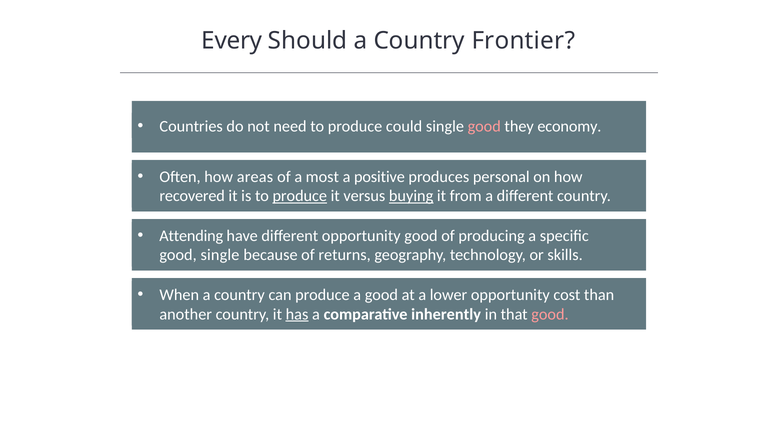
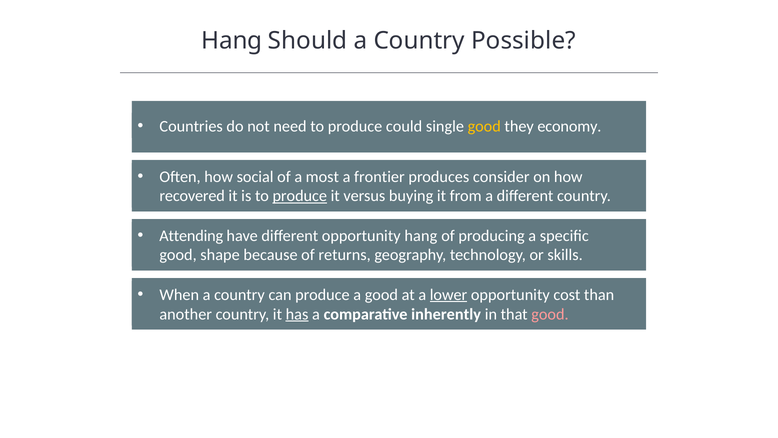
Every at (232, 41): Every -> Hang
Frontier: Frontier -> Possible
good at (484, 126) colour: pink -> yellow
areas: areas -> social
positive: positive -> frontier
personal: personal -> consider
buying underline: present -> none
opportunity good: good -> hang
good single: single -> shape
lower underline: none -> present
